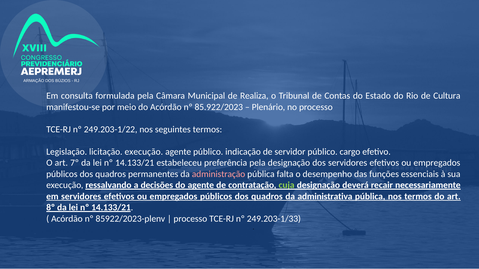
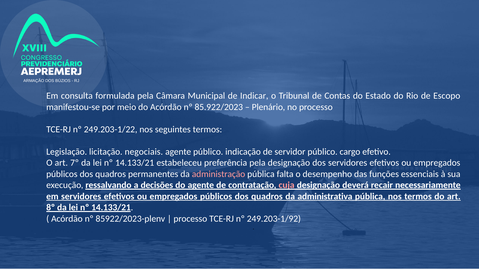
Realiza: Realiza -> Indicar
Cultura: Cultura -> Escopo
licitação execução: execução -> negociais
cuja colour: light green -> pink
249.203-1/33: 249.203-1/33 -> 249.203-1/92
